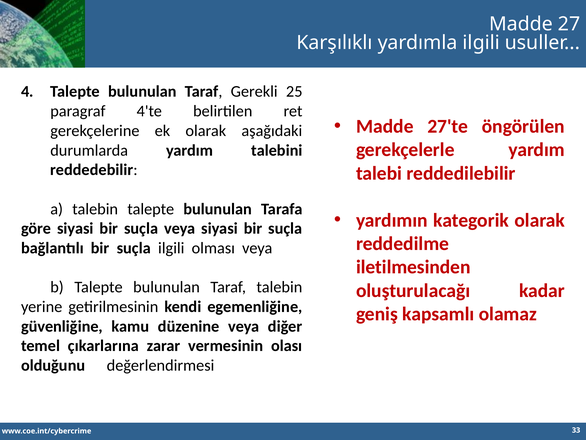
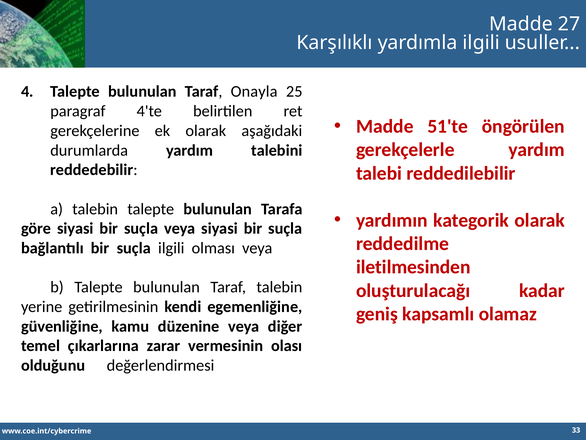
Gerekli: Gerekli -> Onayla
27'te: 27'te -> 51'te
